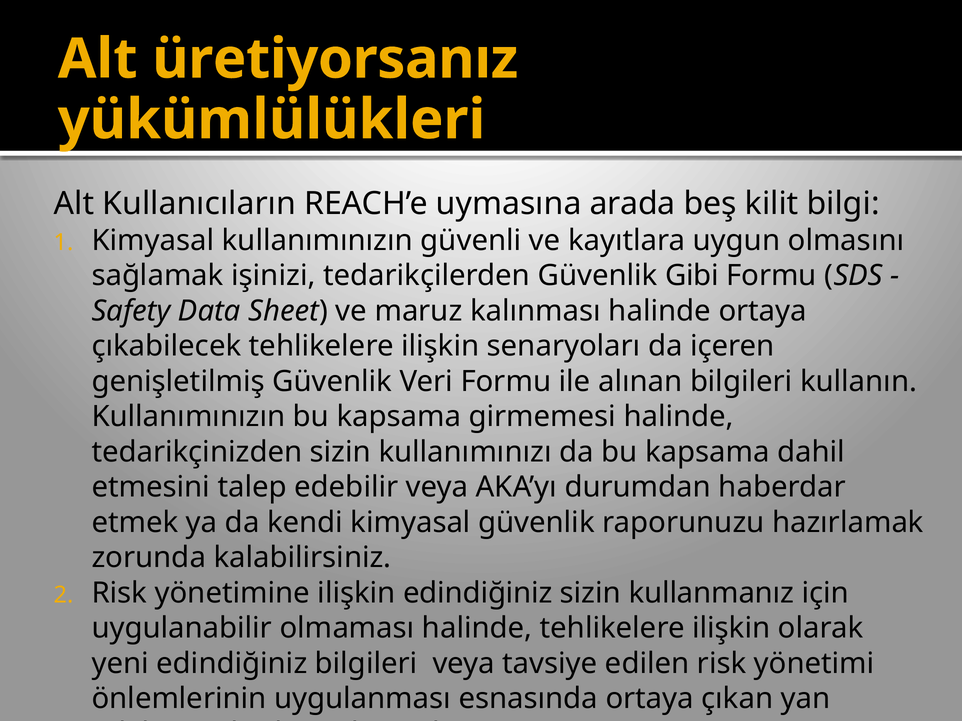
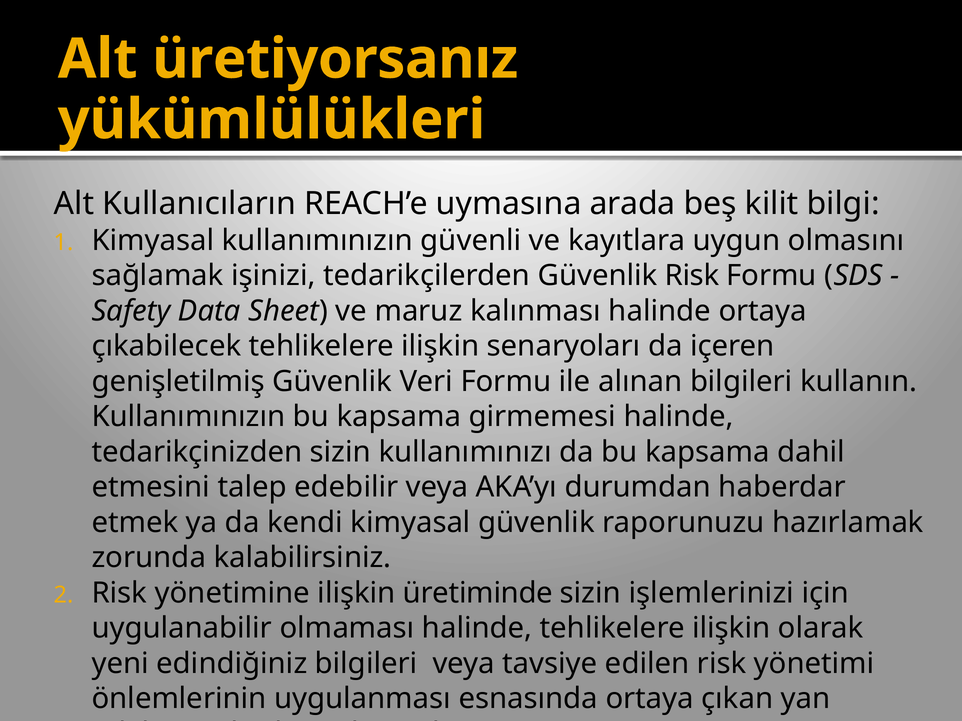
Güvenlik Gibi: Gibi -> Risk
ilişkin edindiğiniz: edindiğiniz -> üretiminde
kullanmanız: kullanmanız -> işlemlerinizi
